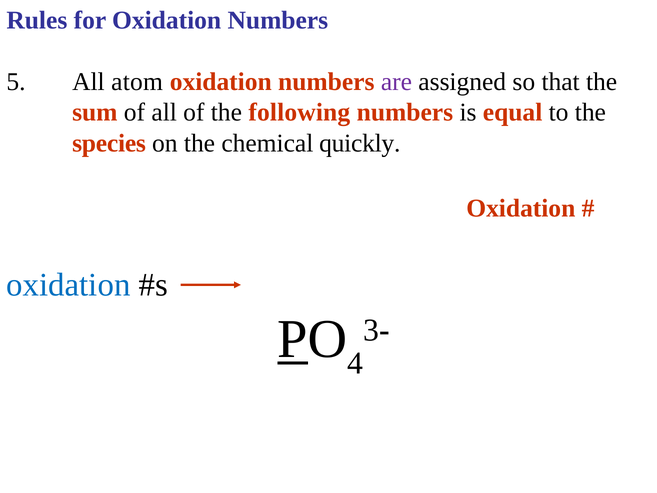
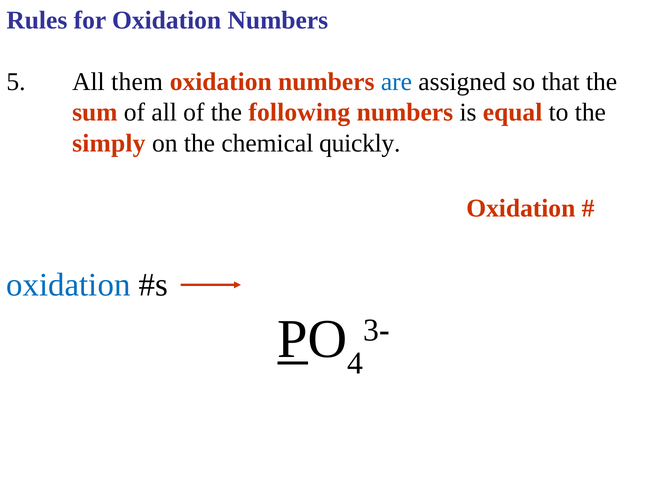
atom: atom -> them
are colour: purple -> blue
species: species -> simply
